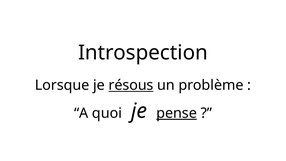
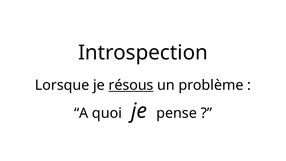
pense underline: present -> none
